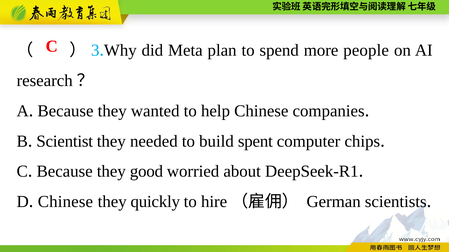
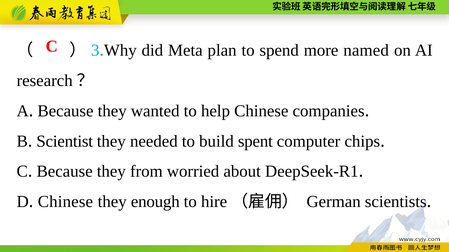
people: people -> named
good: good -> from
quickly: quickly -> enough
